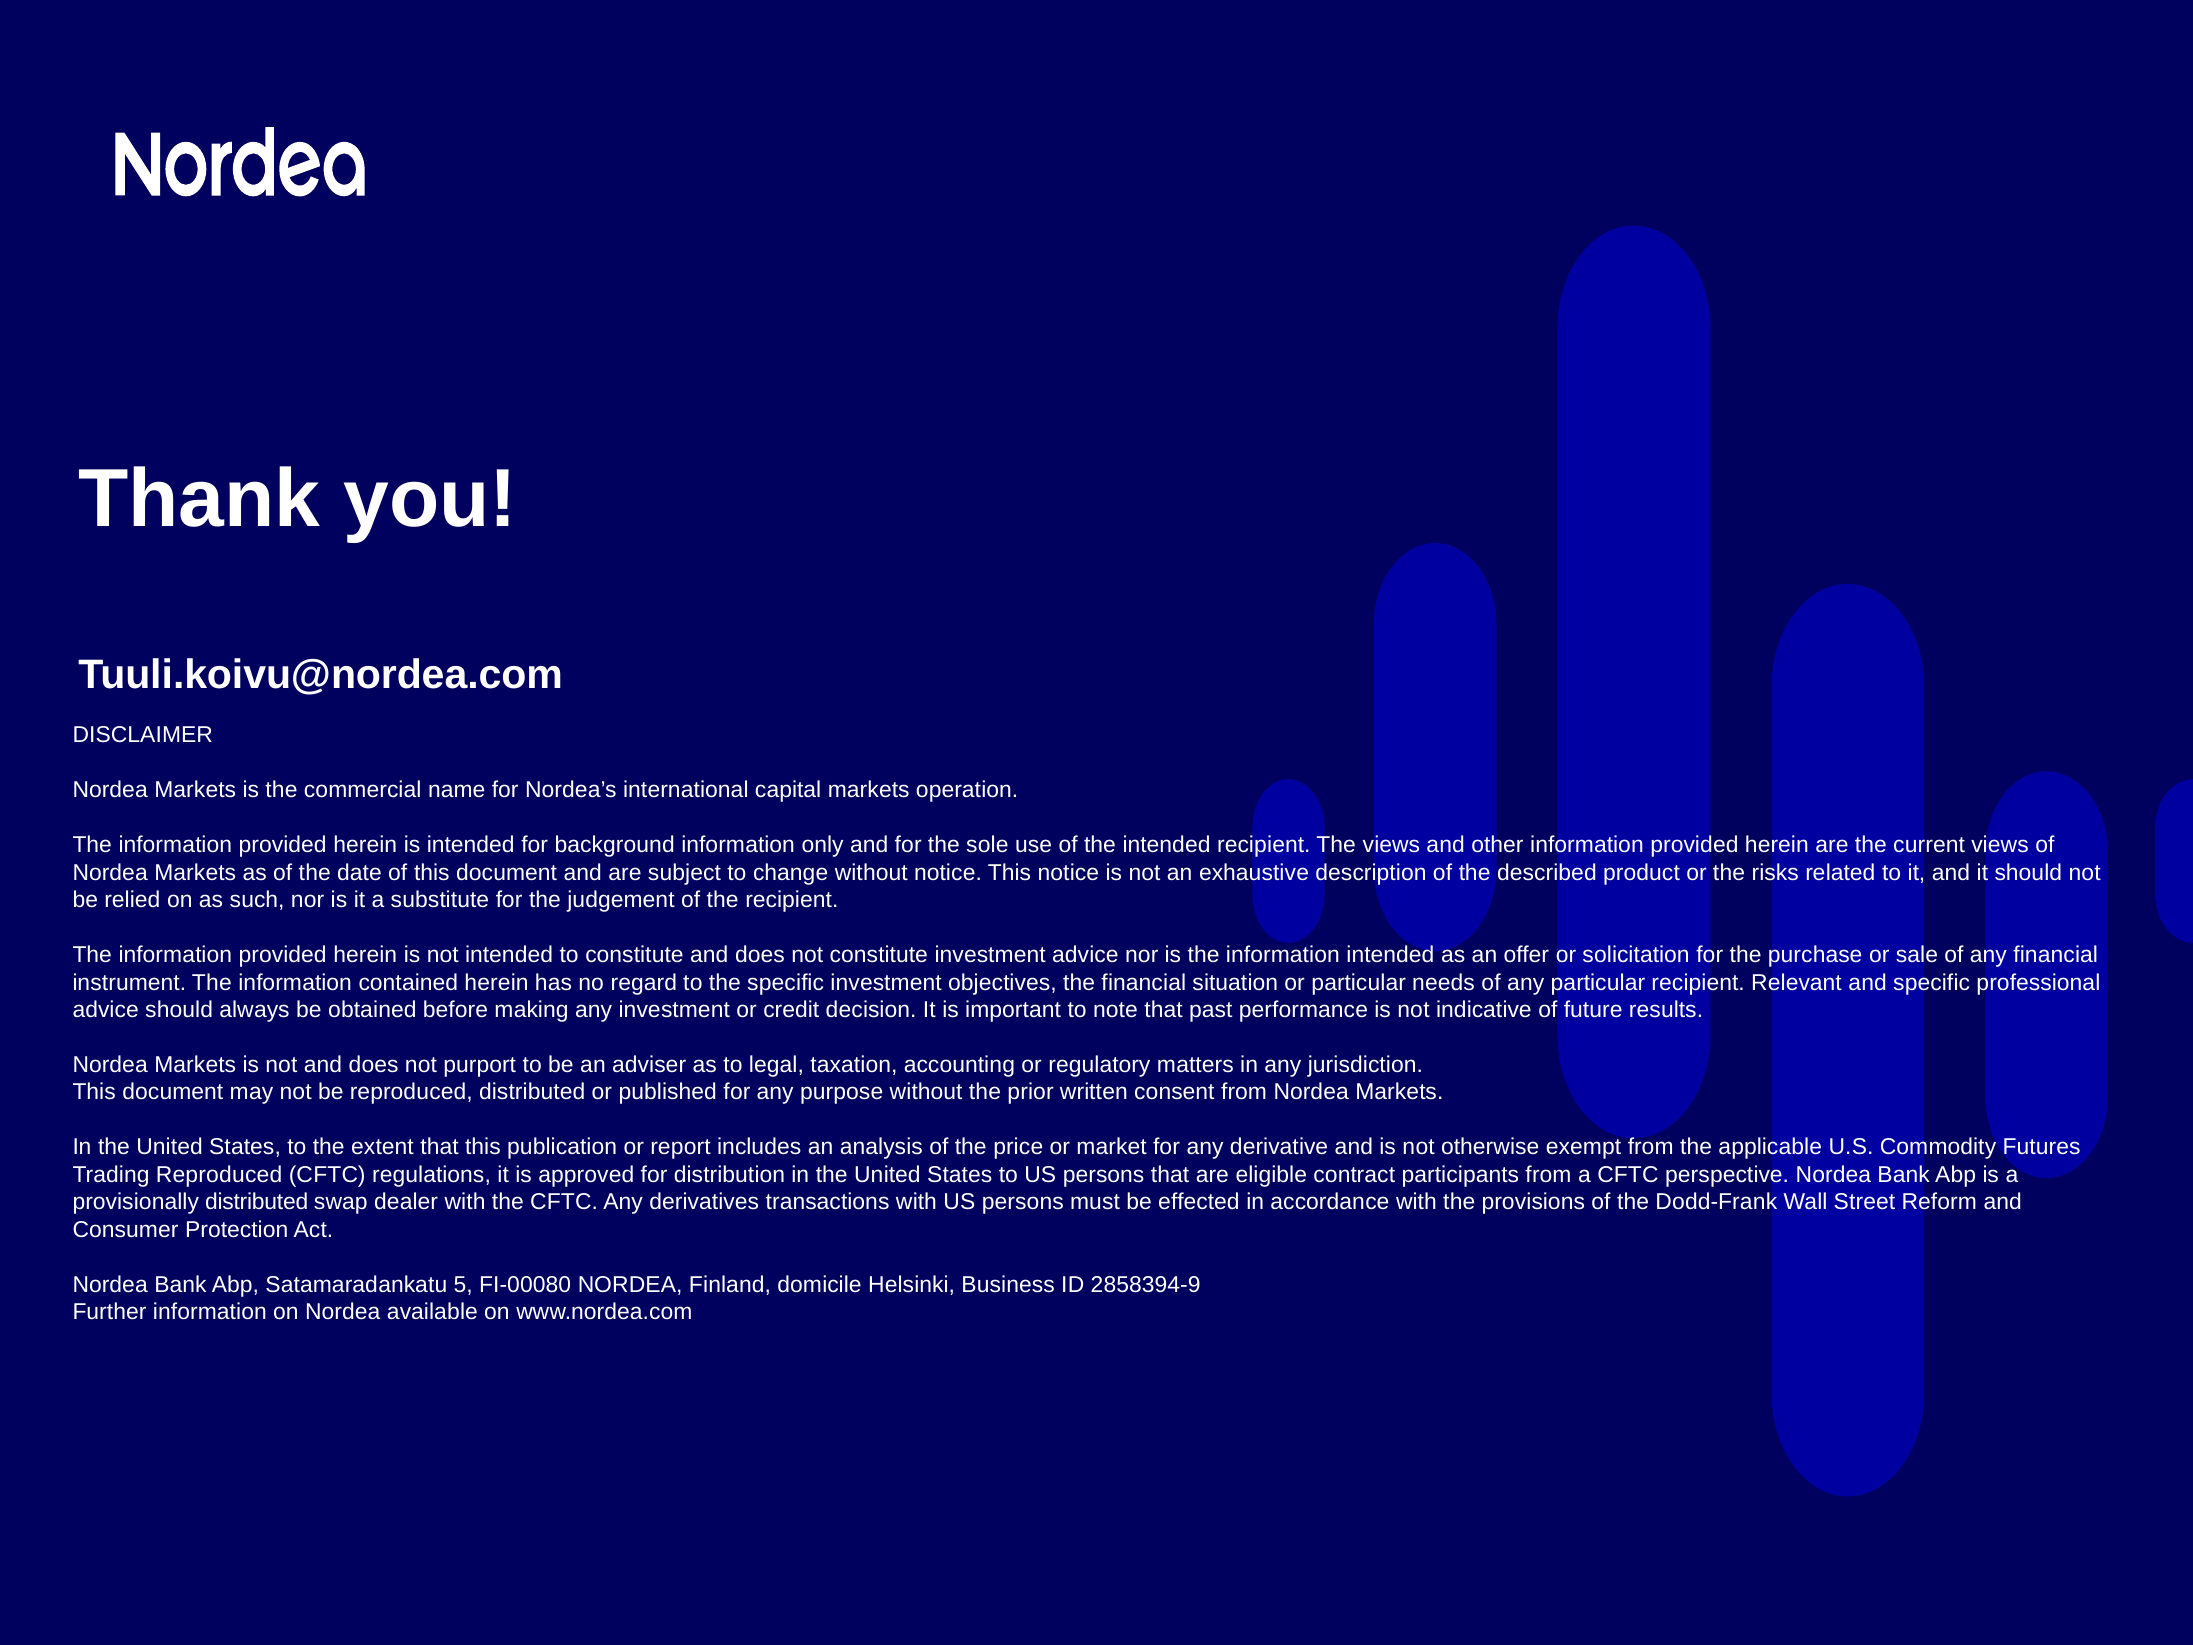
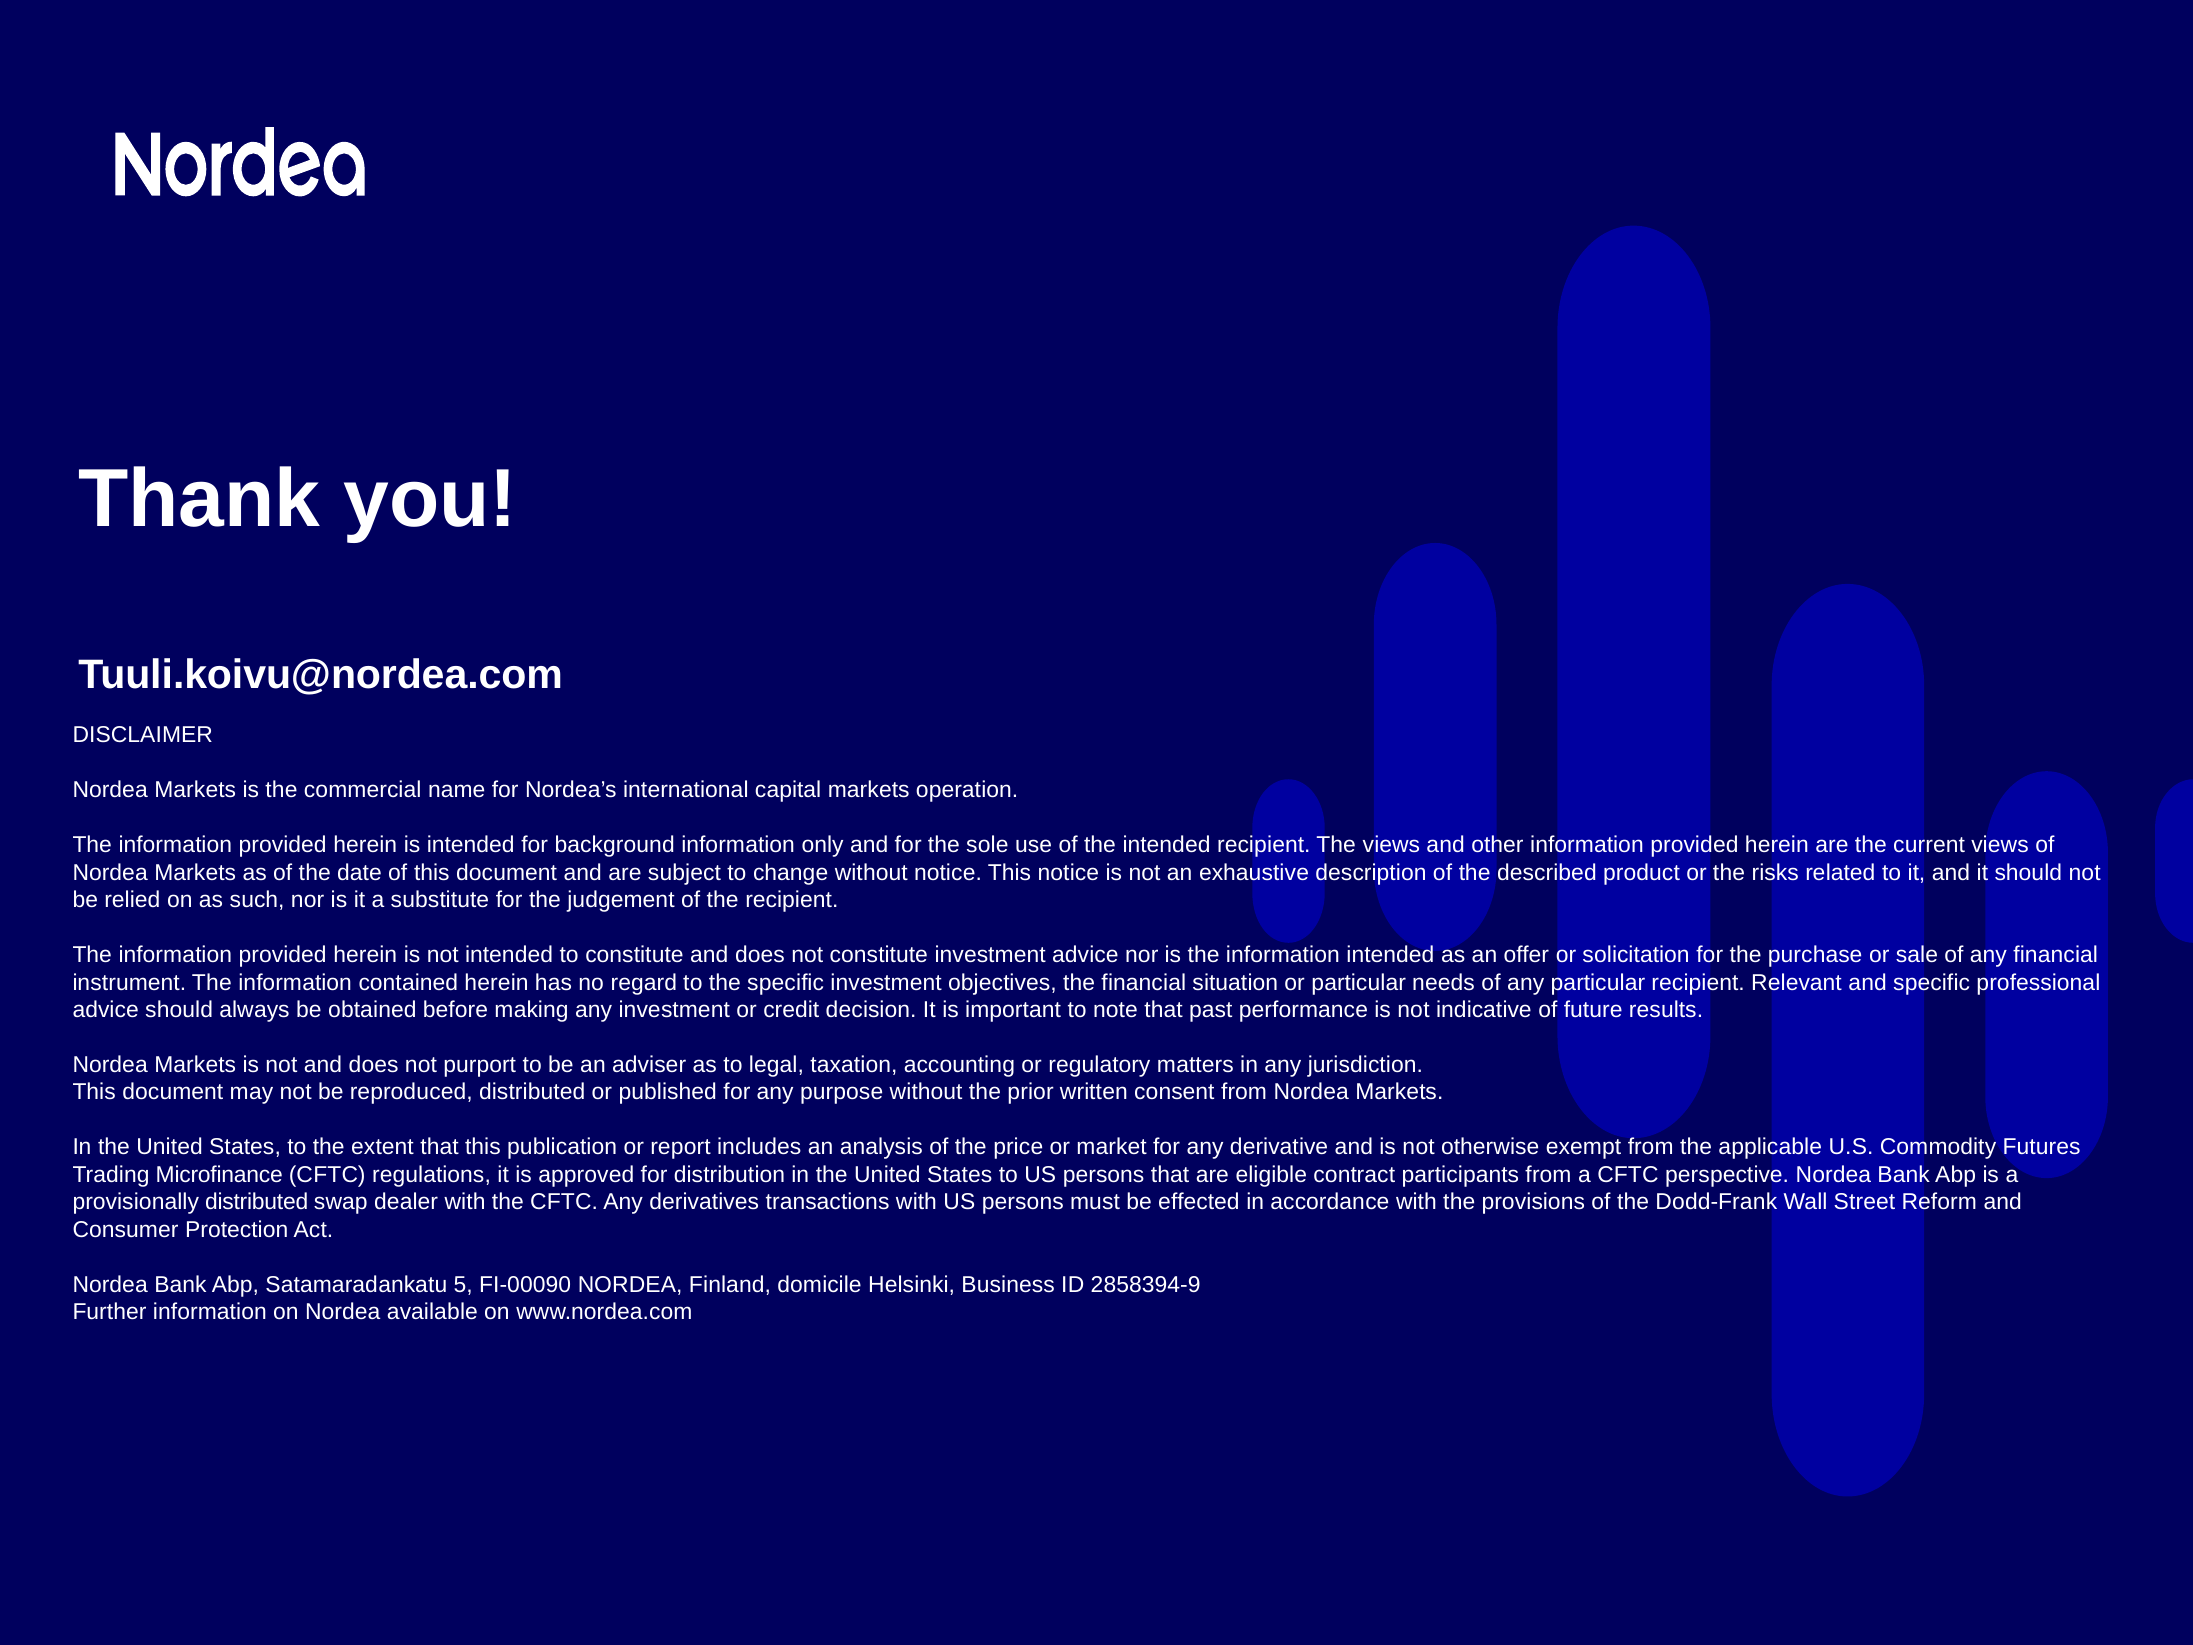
Trading Reproduced: Reproduced -> Microfinance
FI-00080: FI-00080 -> FI-00090
